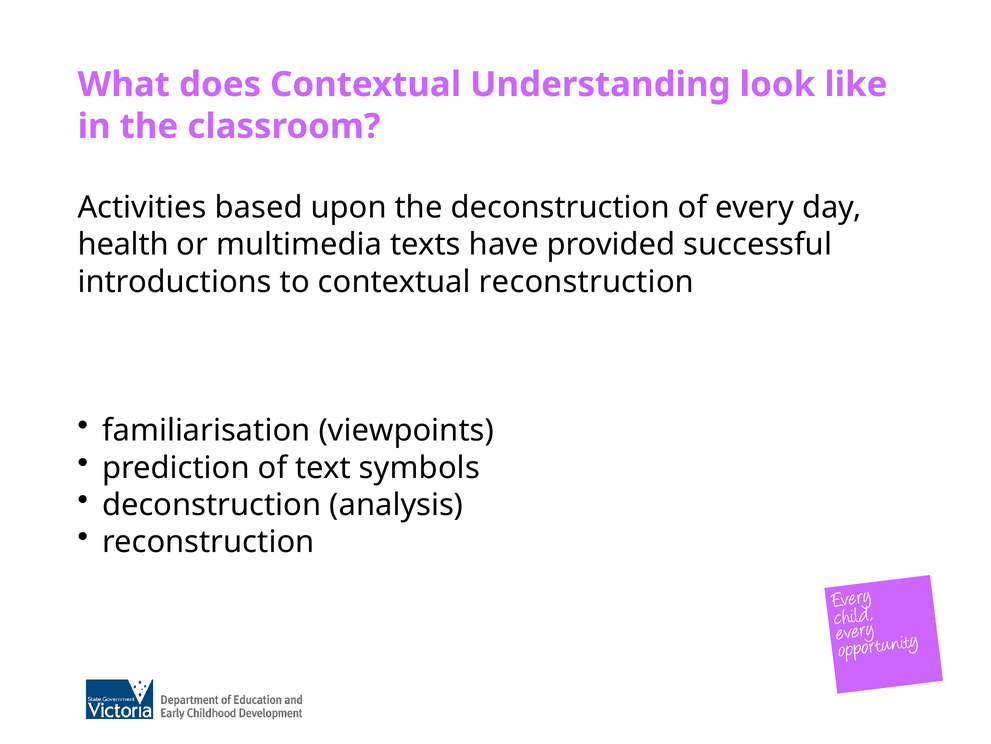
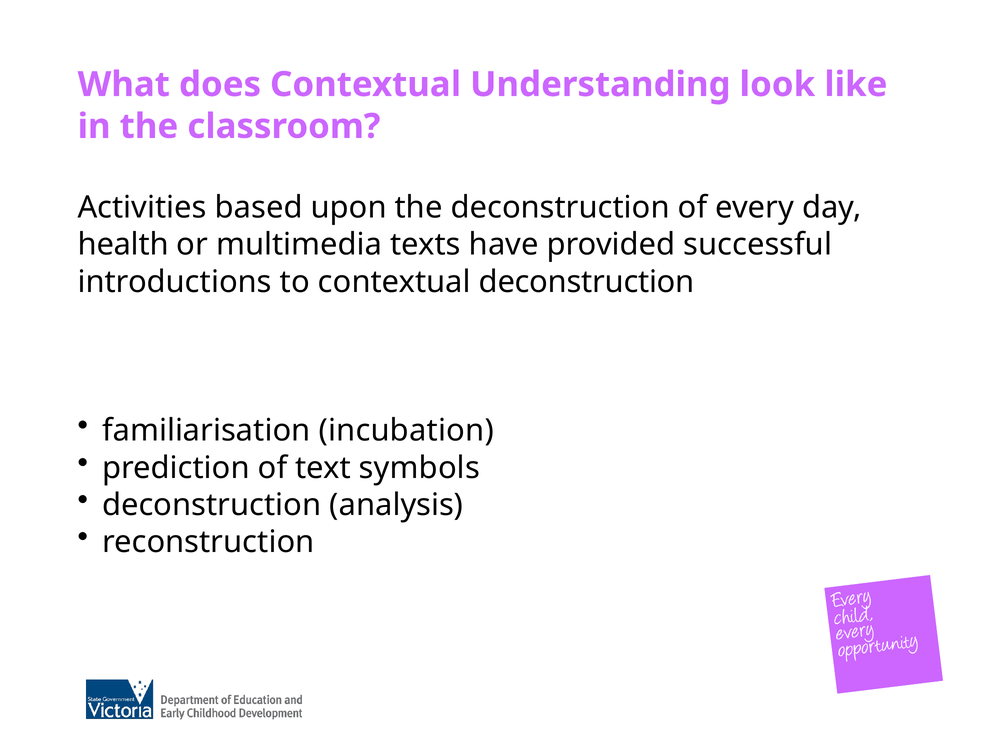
contextual reconstruction: reconstruction -> deconstruction
viewpoints: viewpoints -> incubation
